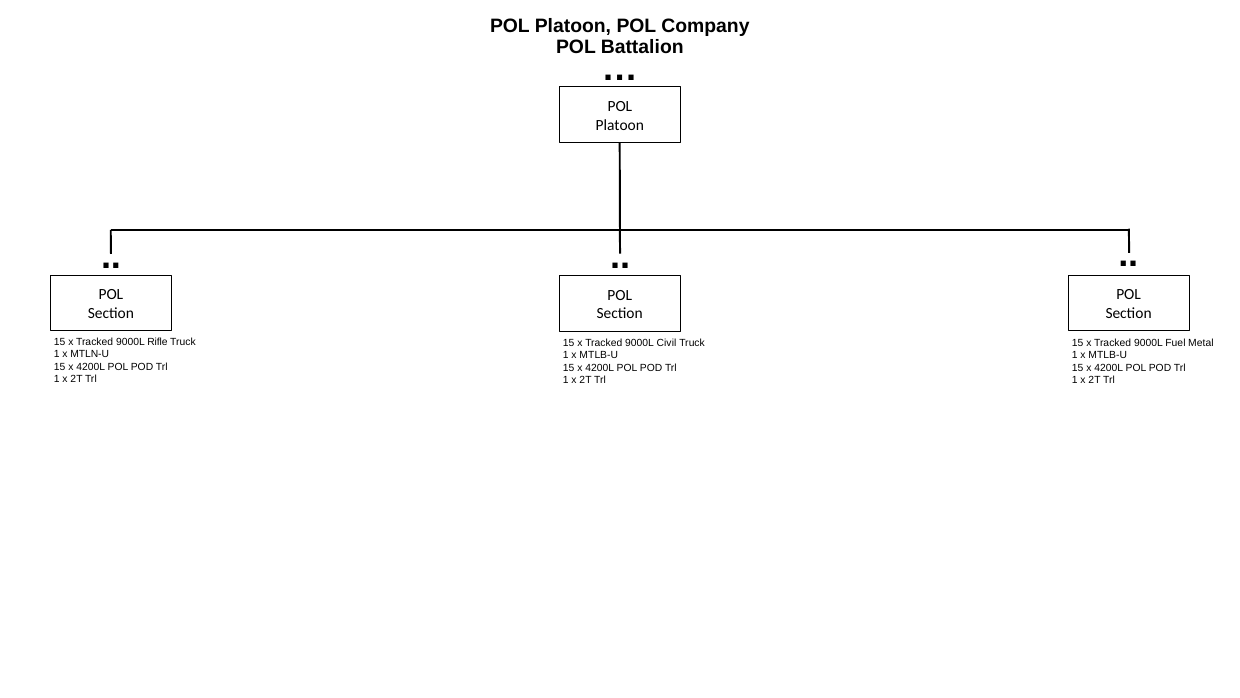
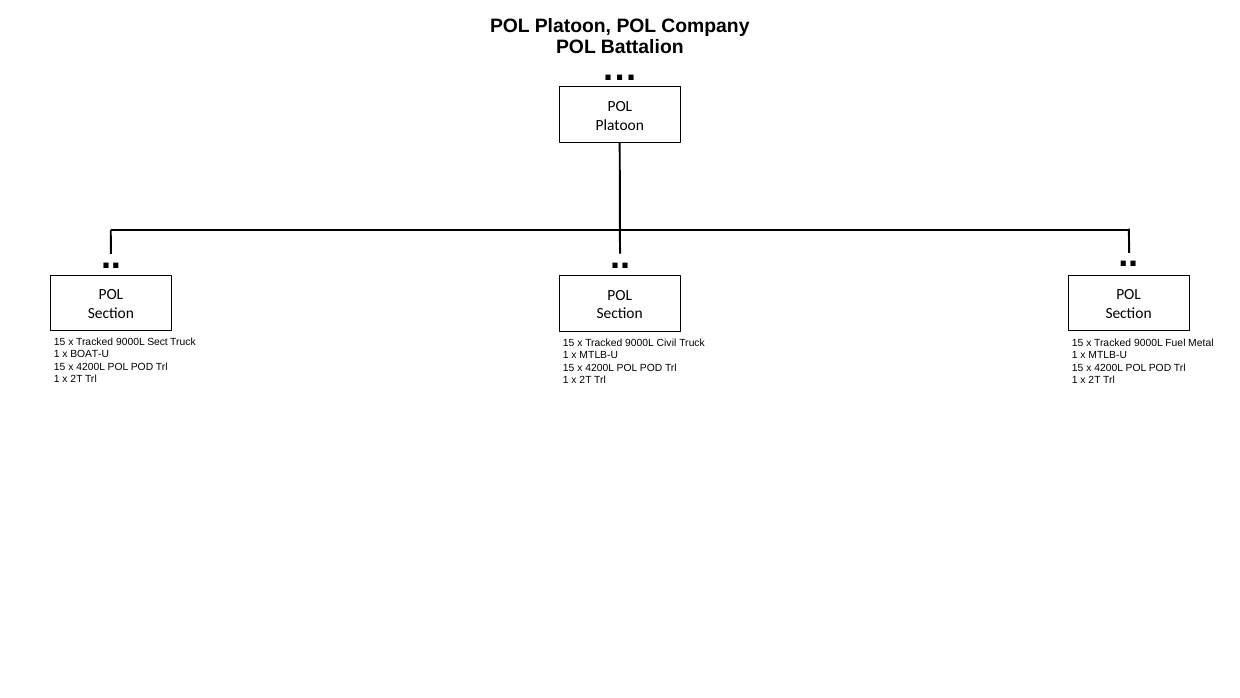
Rifle: Rifle -> Sect
MTLN-U: MTLN-U -> BOAT-U
